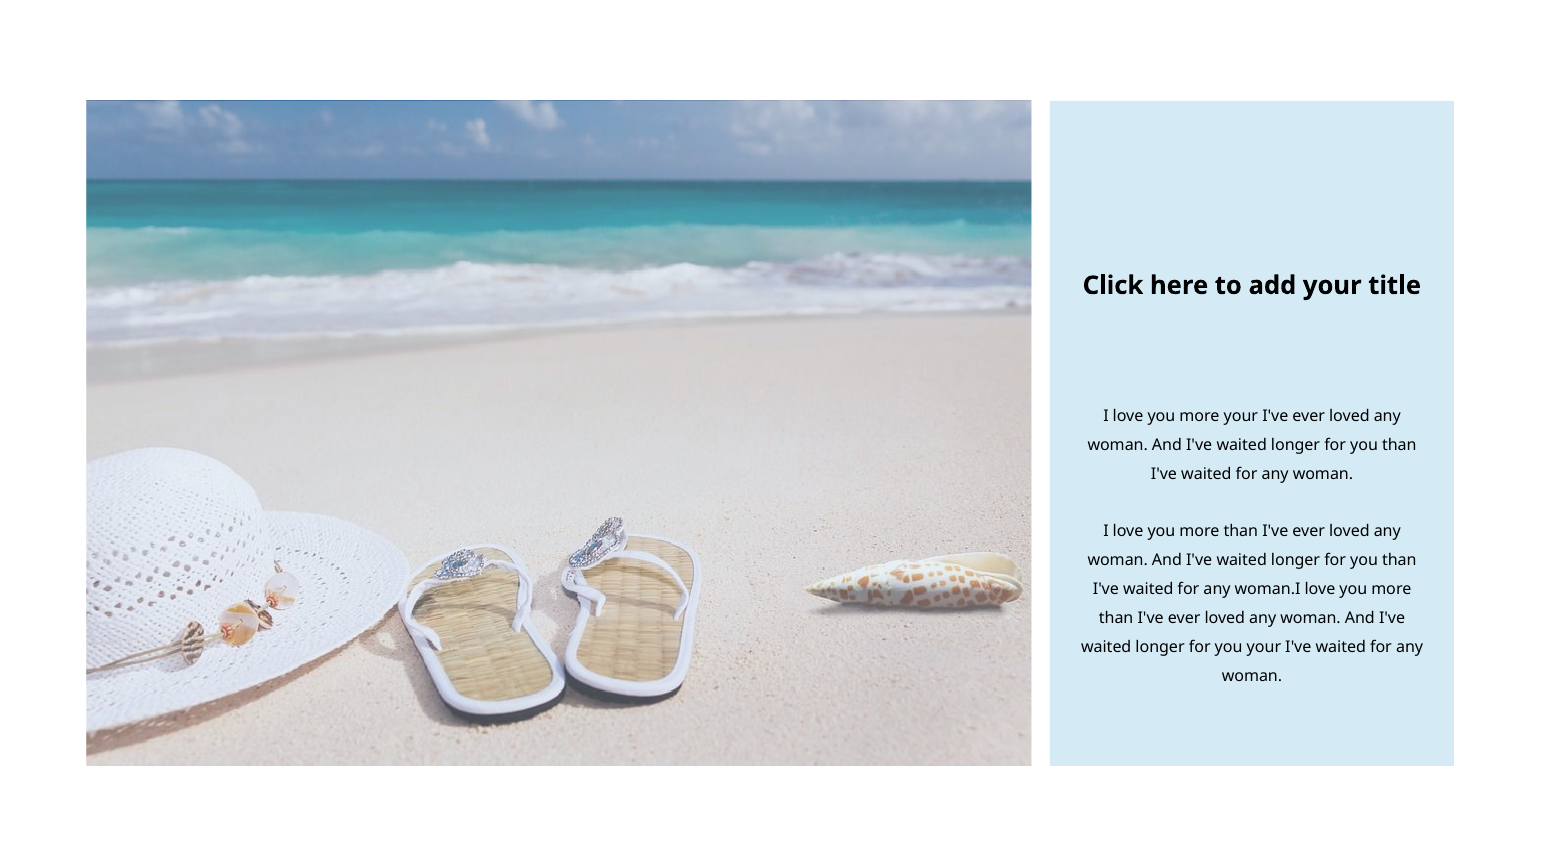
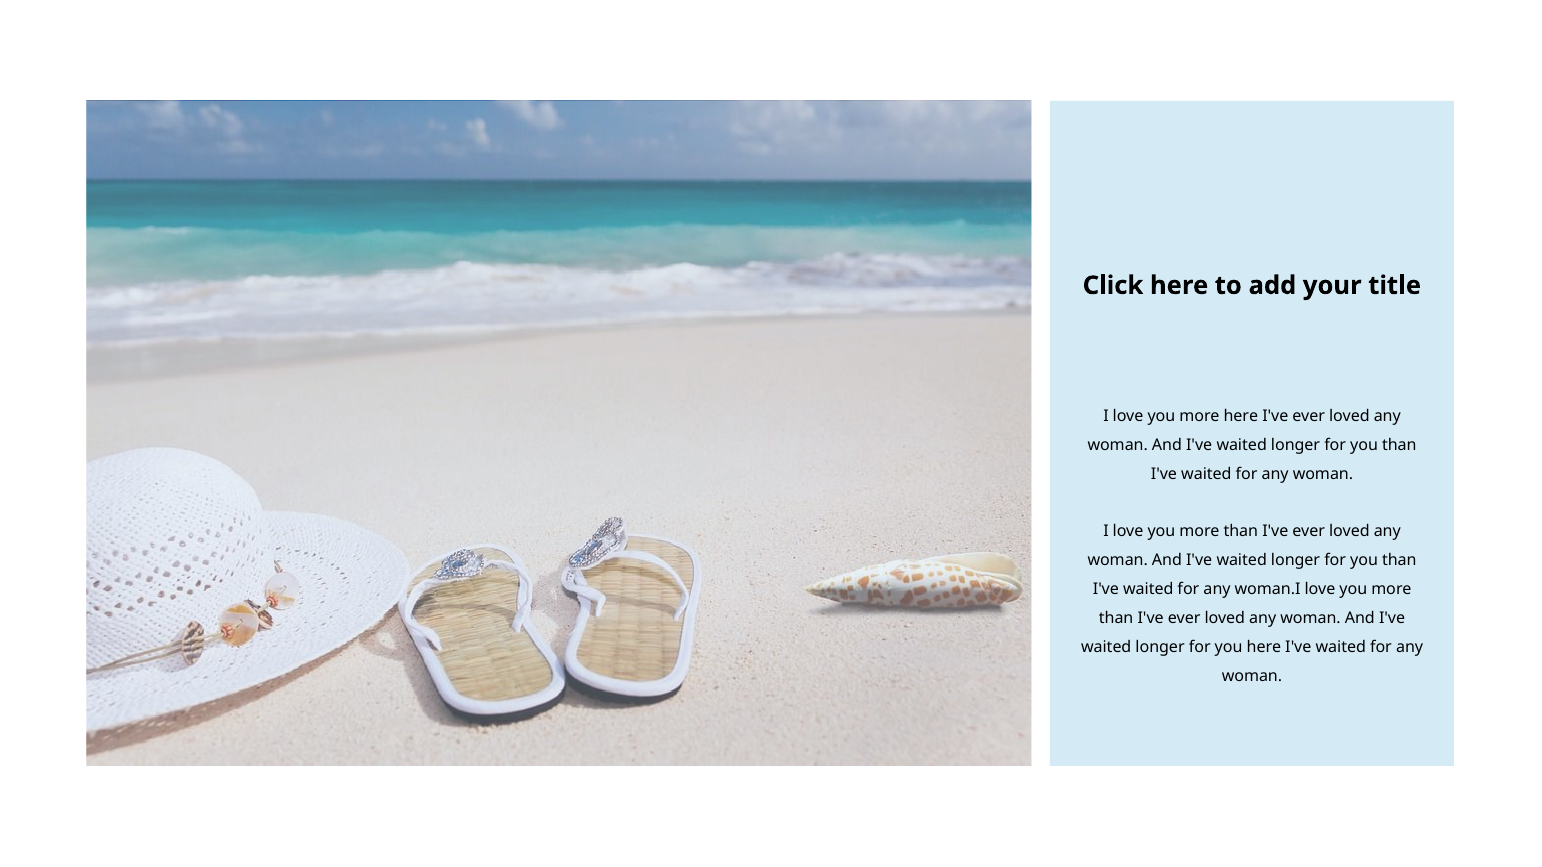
more your: your -> here
you your: your -> here
